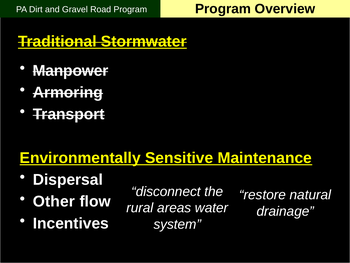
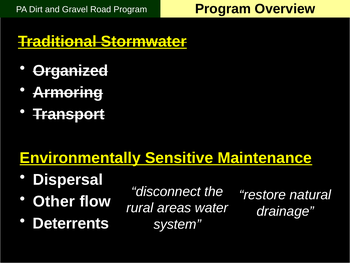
Manpower: Manpower -> Organized
Incentives: Incentives -> Deterrents
